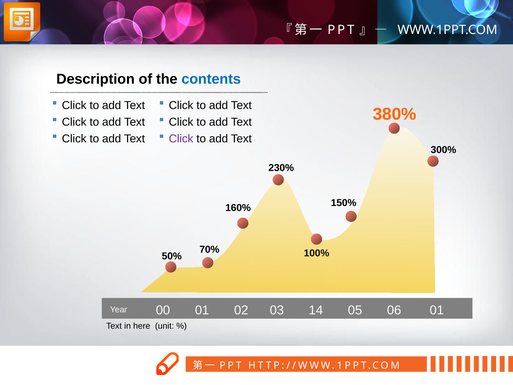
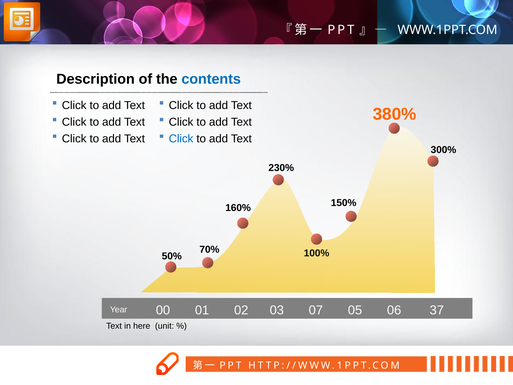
Click at (181, 139) colour: purple -> blue
14: 14 -> 07
06 01: 01 -> 37
